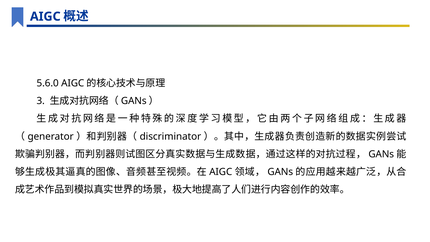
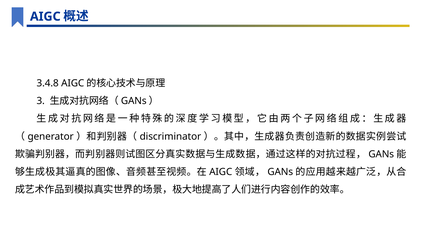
5.6.0: 5.6.0 -> 3.4.8
